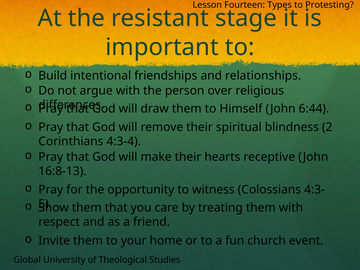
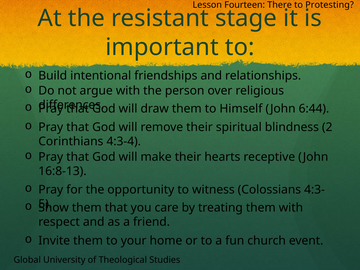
Types: Types -> There
